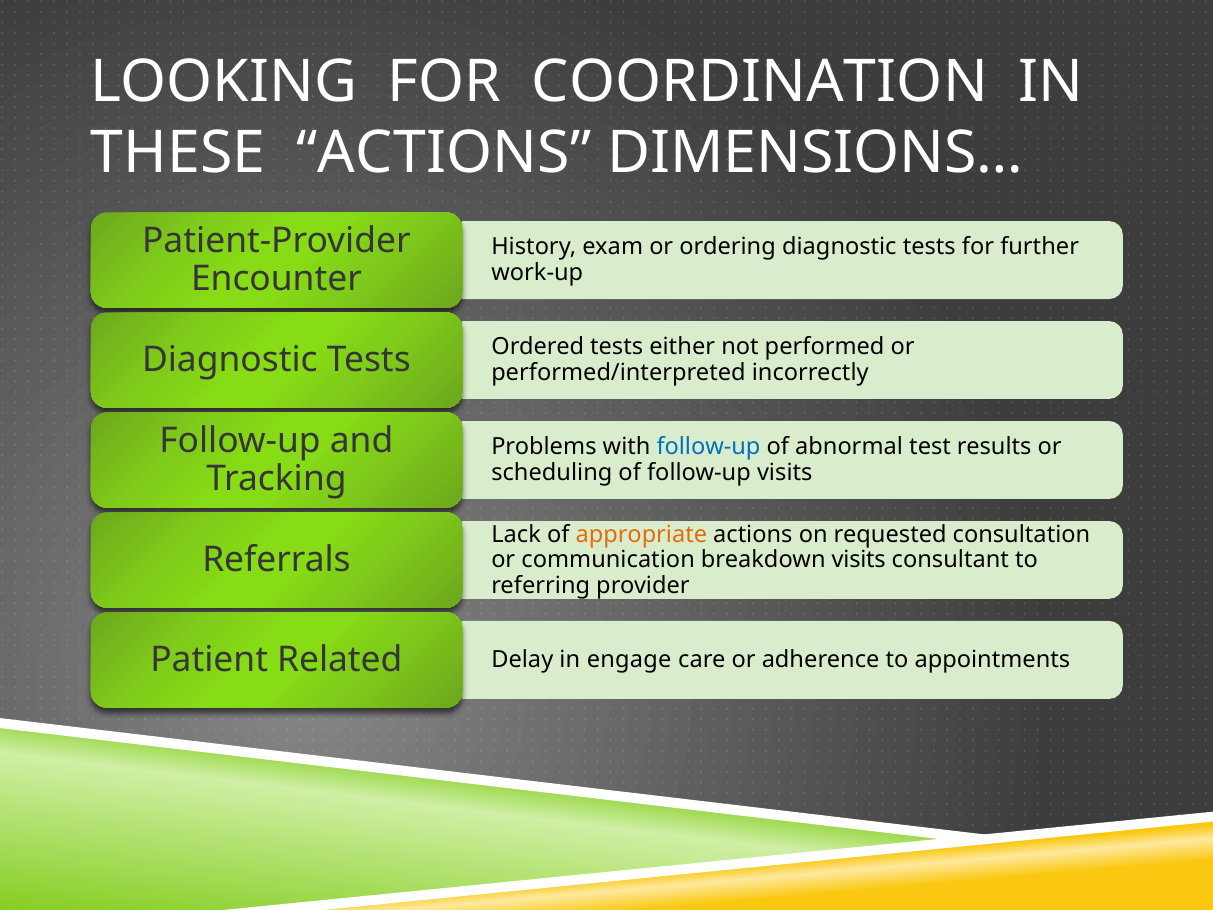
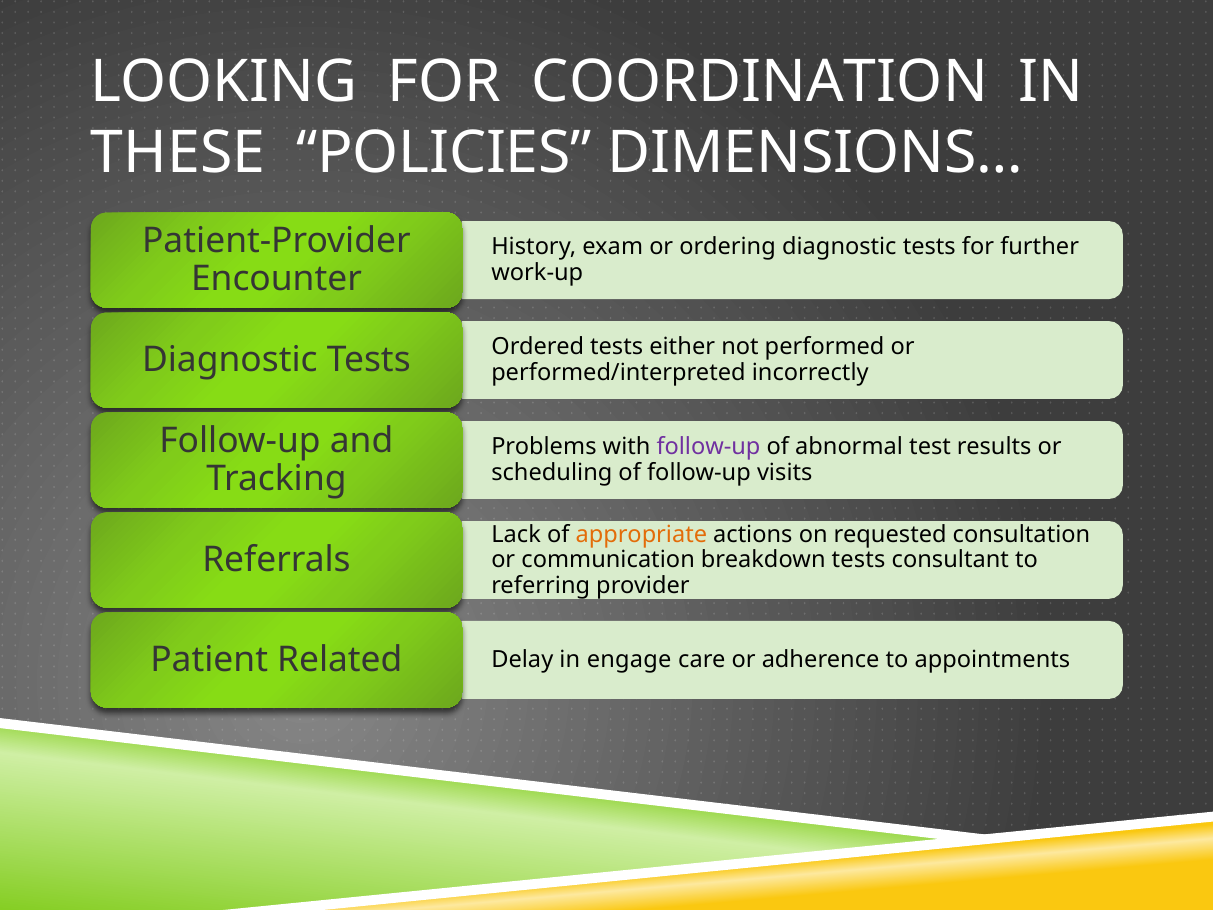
THESE ACTIONS: ACTIONS -> POLICIES
follow-up at (709, 447) colour: blue -> purple
breakdown visits: visits -> tests
